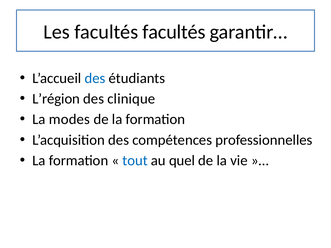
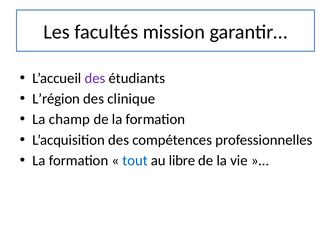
facultés facultés: facultés -> mission
des at (95, 78) colour: blue -> purple
modes: modes -> champ
quel: quel -> libre
